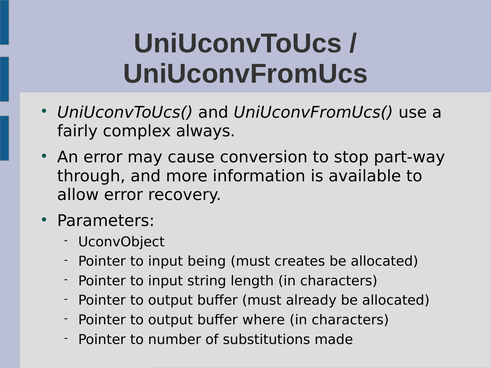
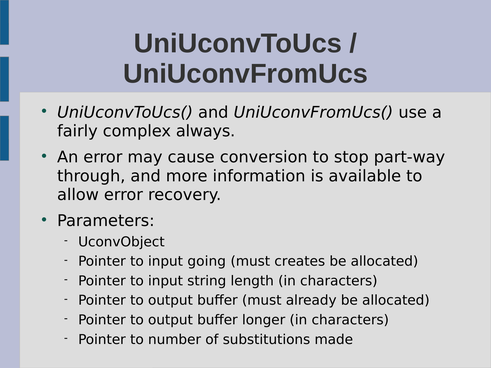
being: being -> going
where: where -> longer
